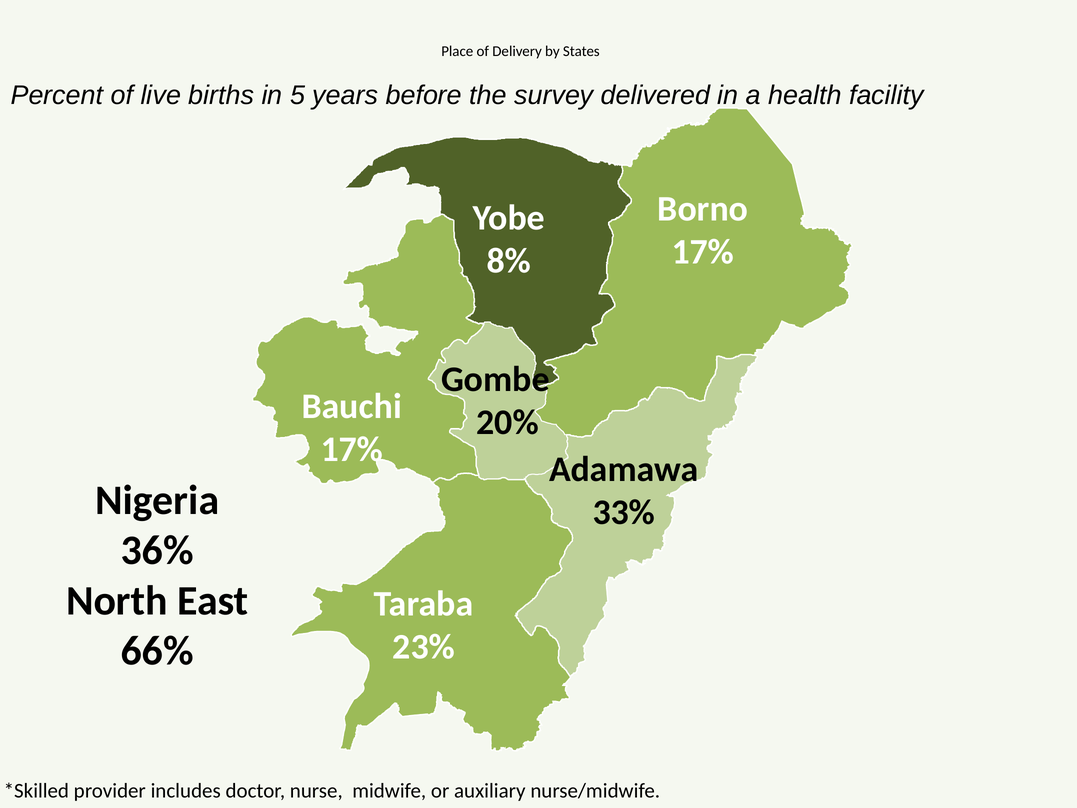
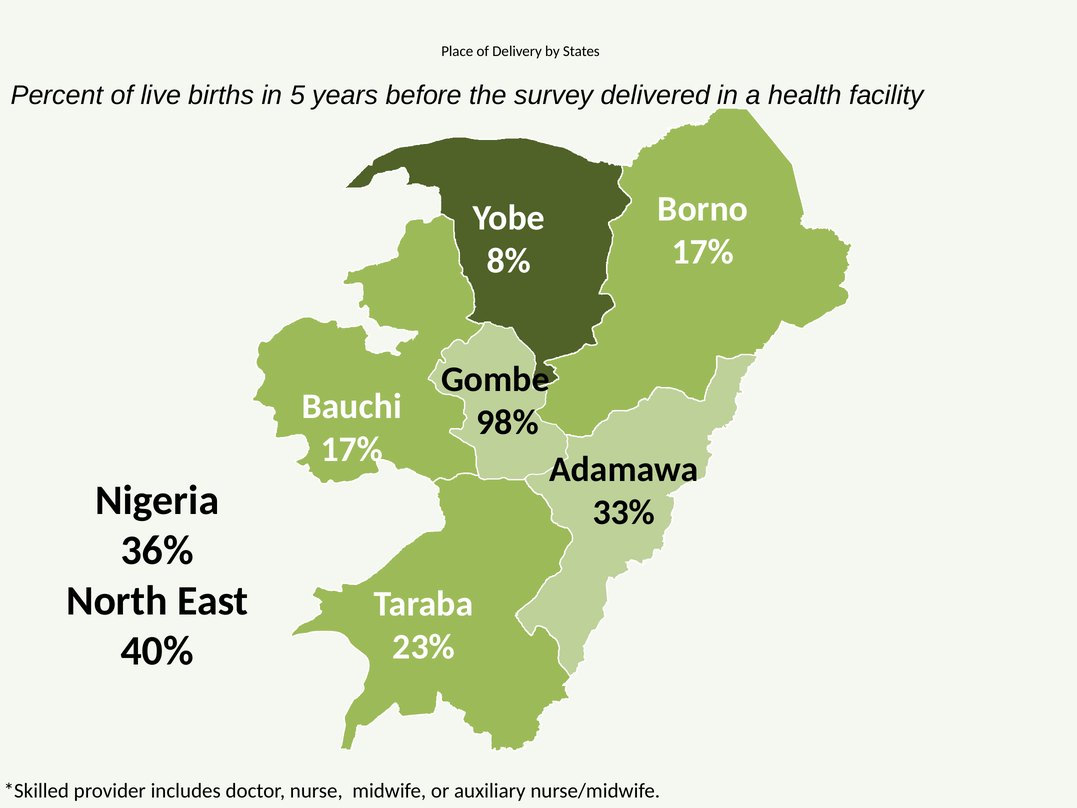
20%: 20% -> 98%
66%: 66% -> 40%
